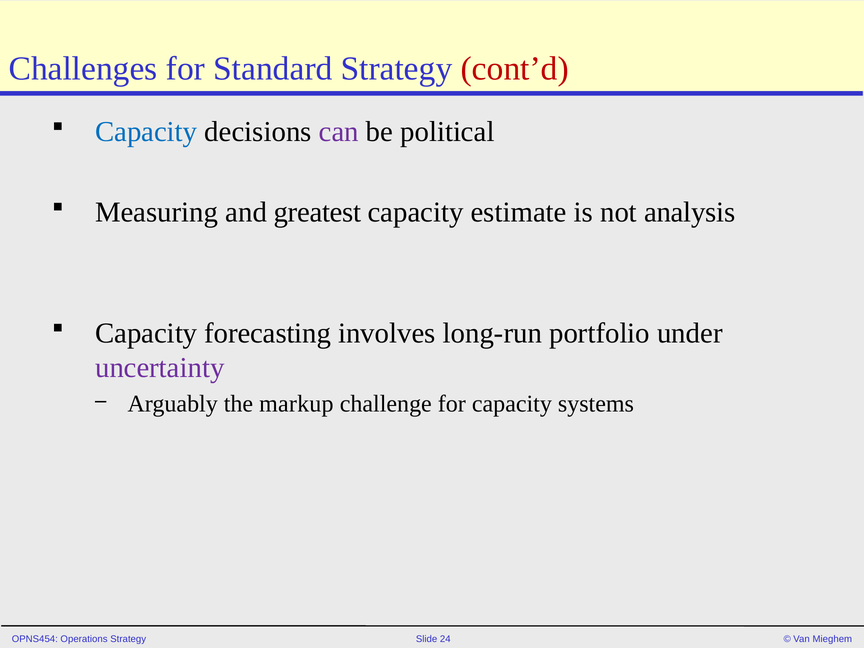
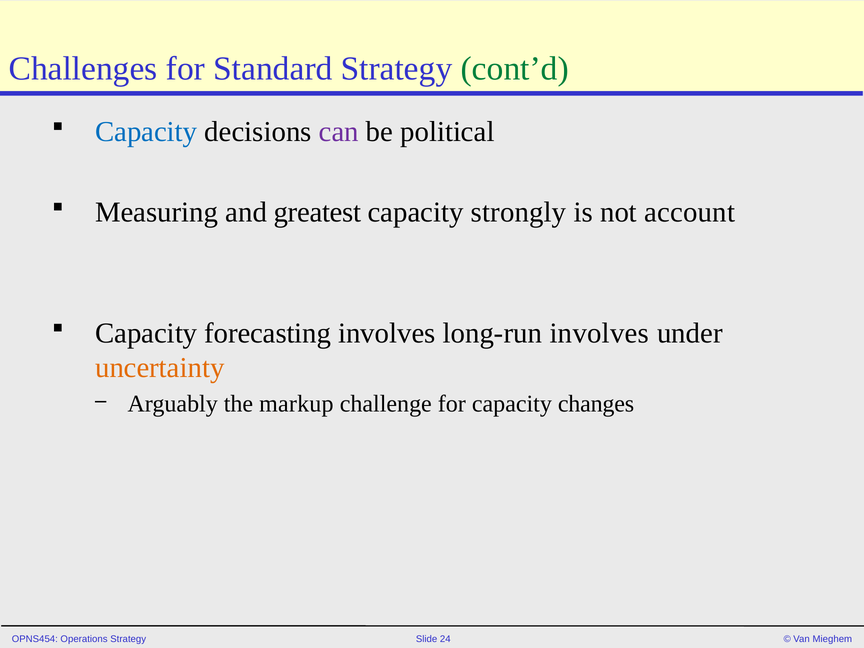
cont’d colour: red -> green
estimate: estimate -> strongly
analysis: analysis -> account
long-run portfolio: portfolio -> involves
uncertainty colour: purple -> orange
systems: systems -> changes
